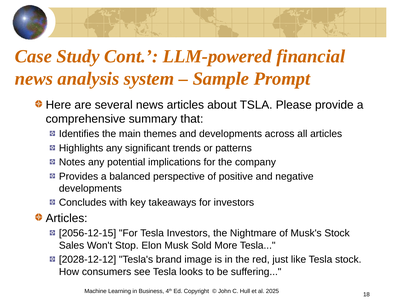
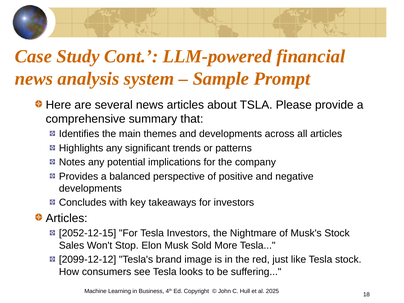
2056-12-15: 2056-12-15 -> 2052-12-15
2028-12-12: 2028-12-12 -> 2099-12-12
